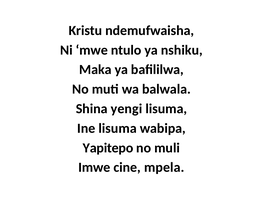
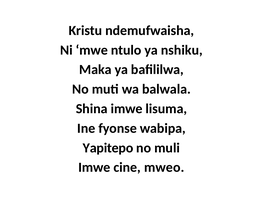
Shina yengi: yengi -> imwe
Ine lisuma: lisuma -> fyonse
mpela: mpela -> mweo
